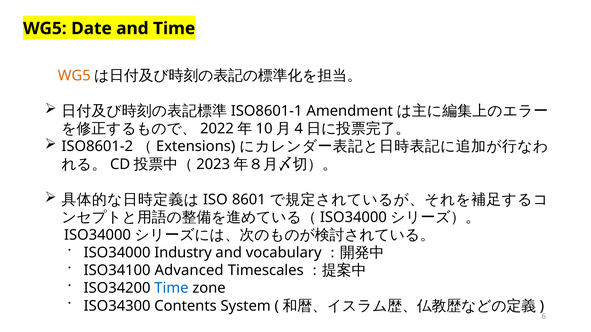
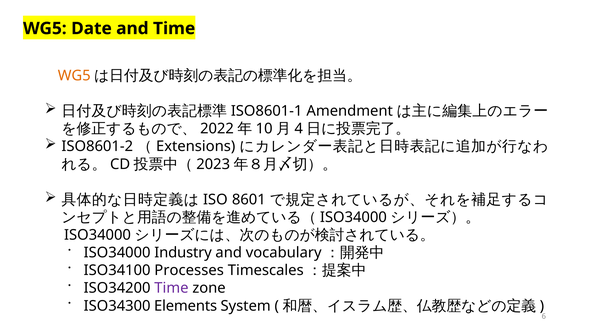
Advanced: Advanced -> Processes
Time at (171, 288) colour: blue -> purple
Contents: Contents -> Elements
